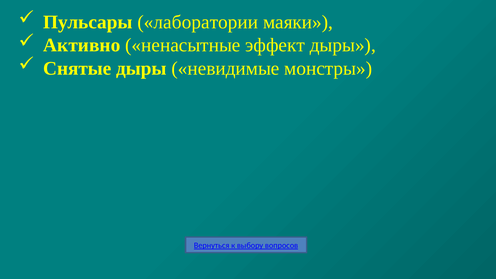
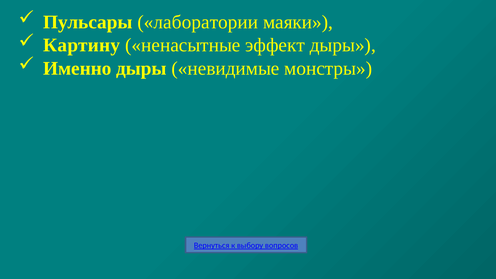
Активно: Активно -> Картину
Снятые: Снятые -> Именно
